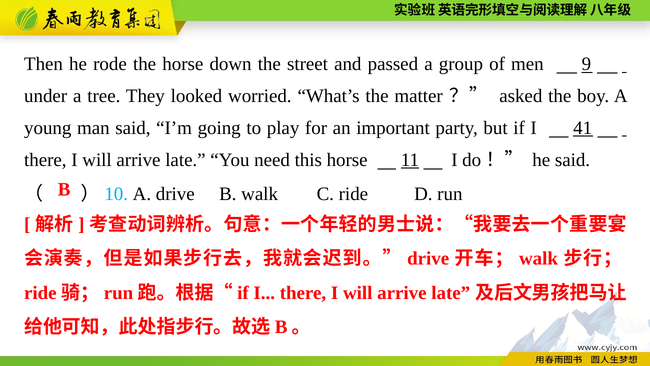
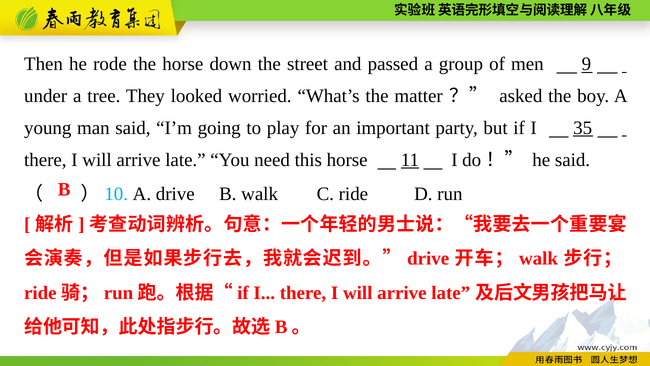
41: 41 -> 35
